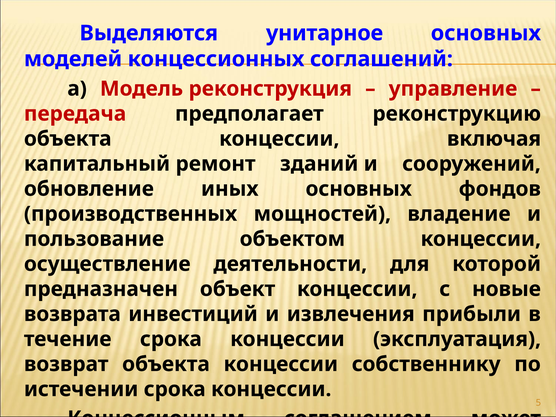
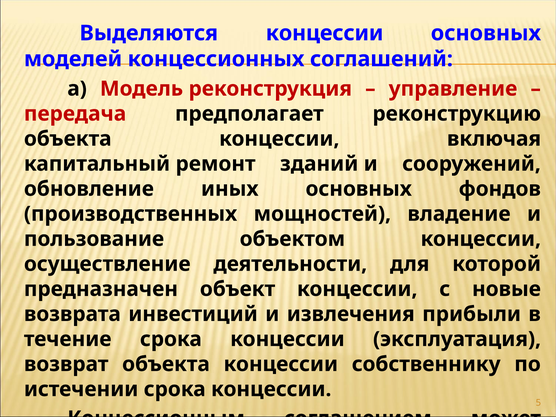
Выделяются унитарное: унитарное -> концессии
